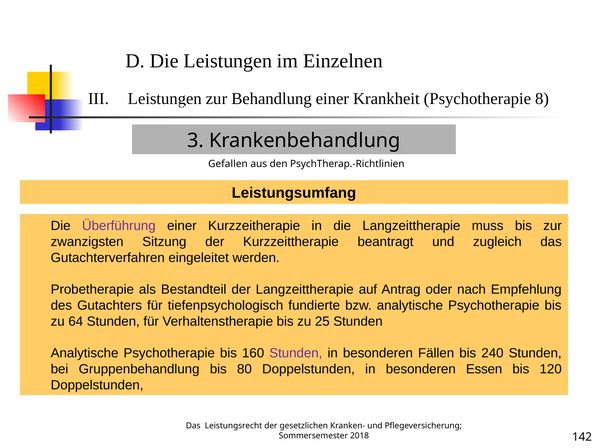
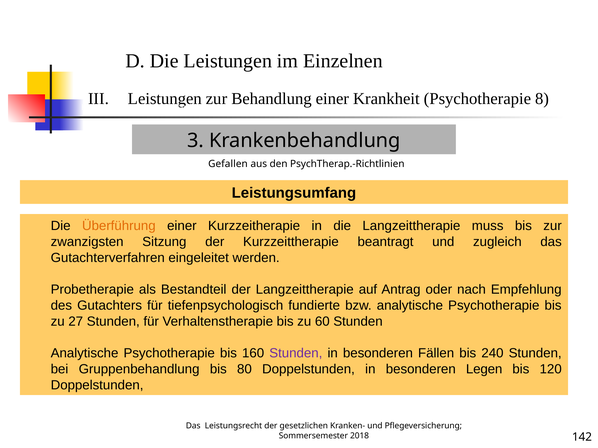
Überführung colour: purple -> orange
64: 64 -> 27
25: 25 -> 60
Essen: Essen -> Legen
